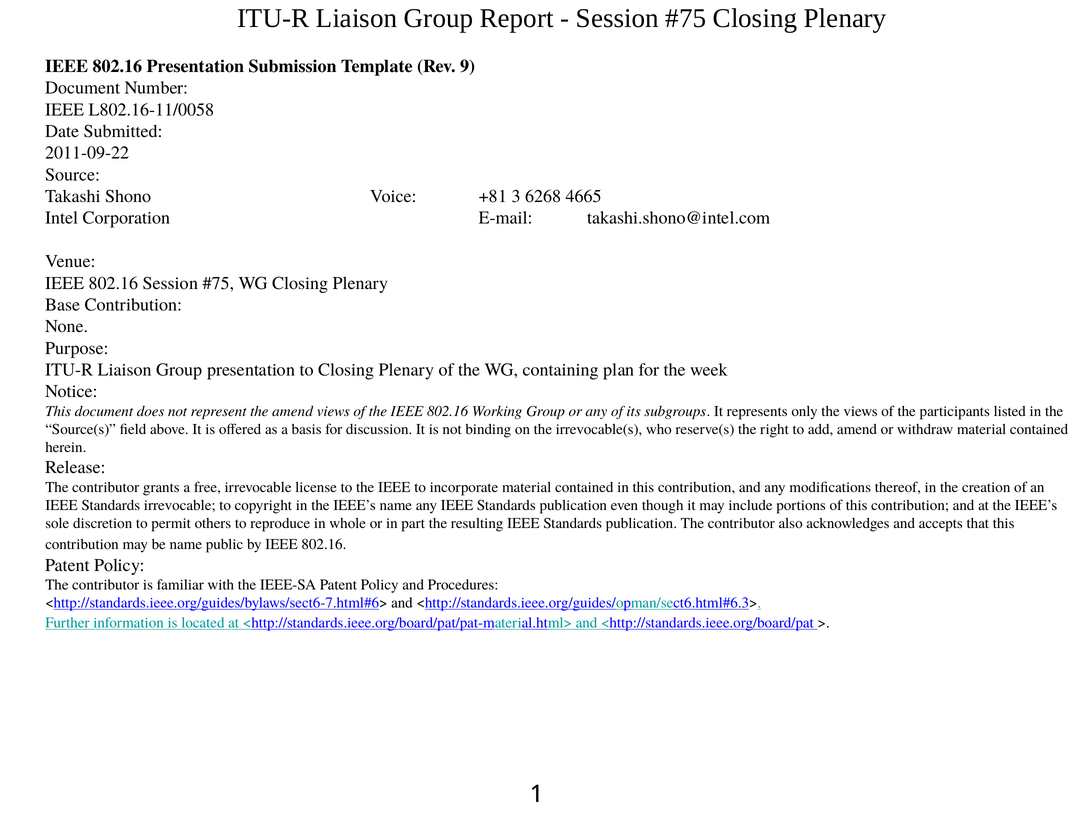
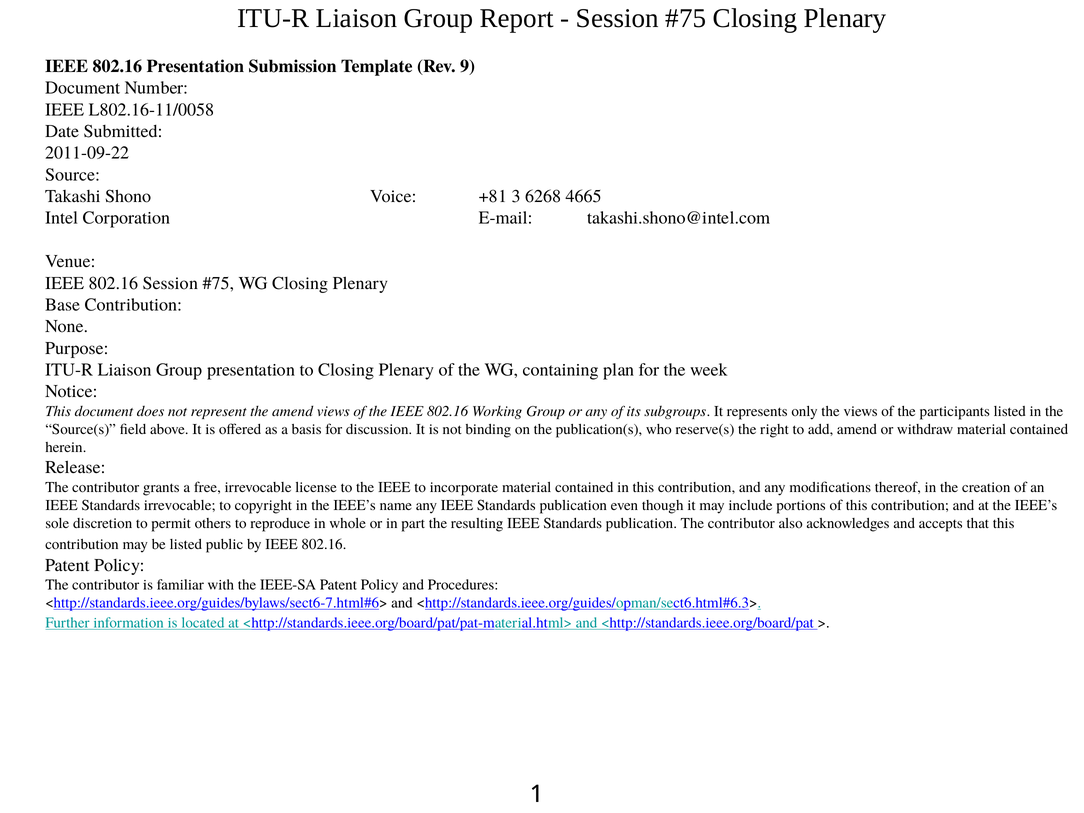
irrevocable(s: irrevocable(s -> publication(s
be name: name -> listed
